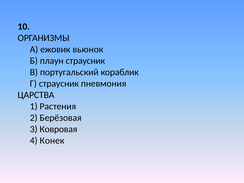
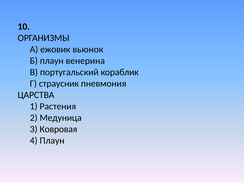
плаун страусник: страусник -> венерина
Берёзовая: Берёзовая -> Медуница
4 Конек: Конек -> Плаун
